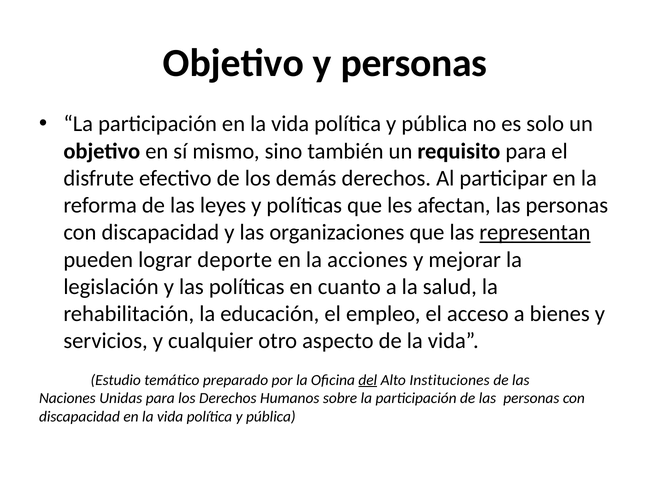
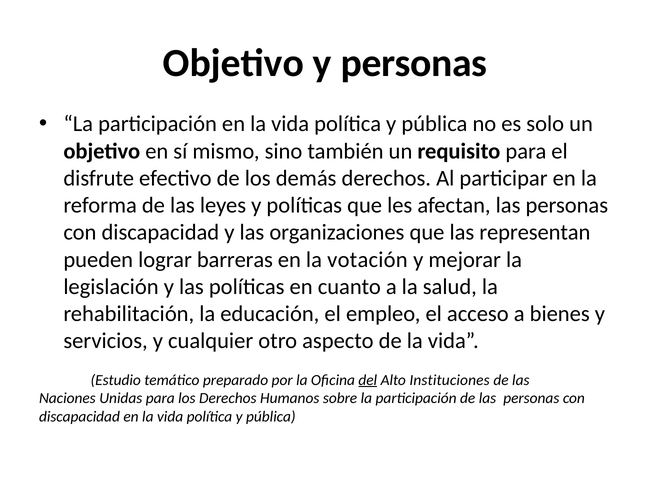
representan underline: present -> none
deporte: deporte -> barreras
acciones: acciones -> votación
